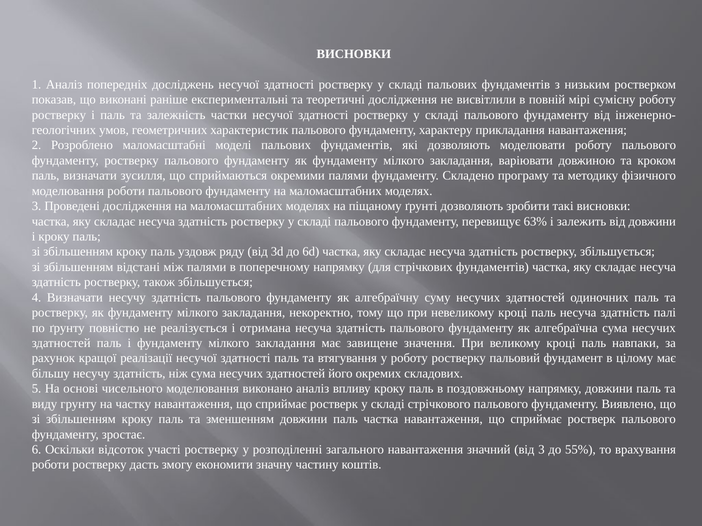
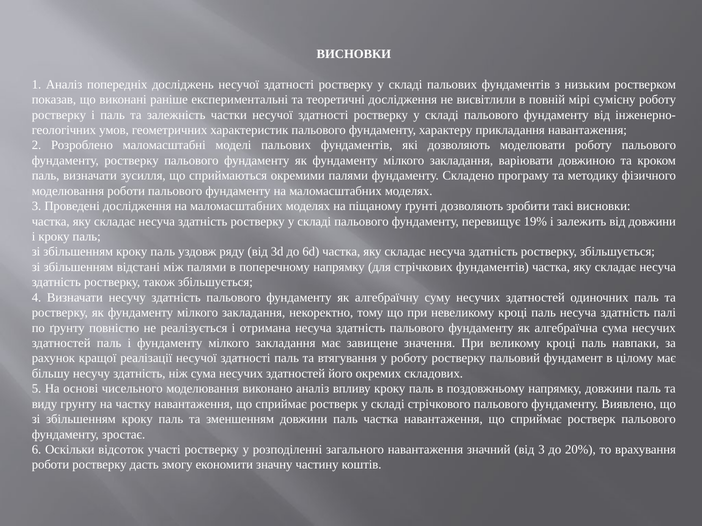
63%: 63% -> 19%
55%: 55% -> 20%
